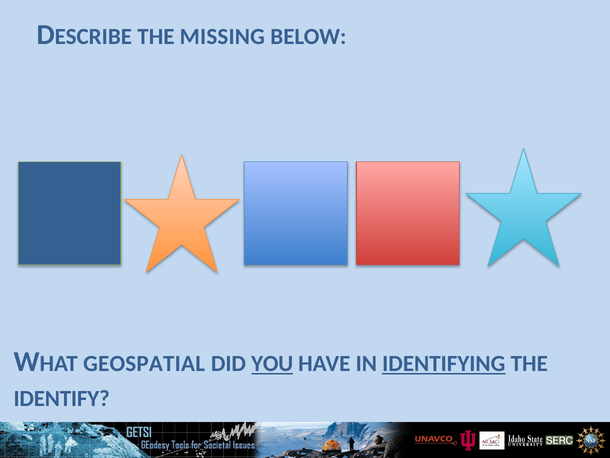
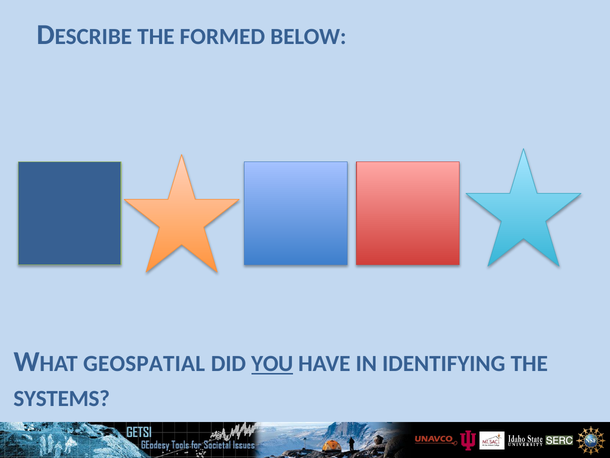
MISSING: MISSING -> FORMED
IDENTIFYING underline: present -> none
IDENTIFY: IDENTIFY -> SYSTEMS
